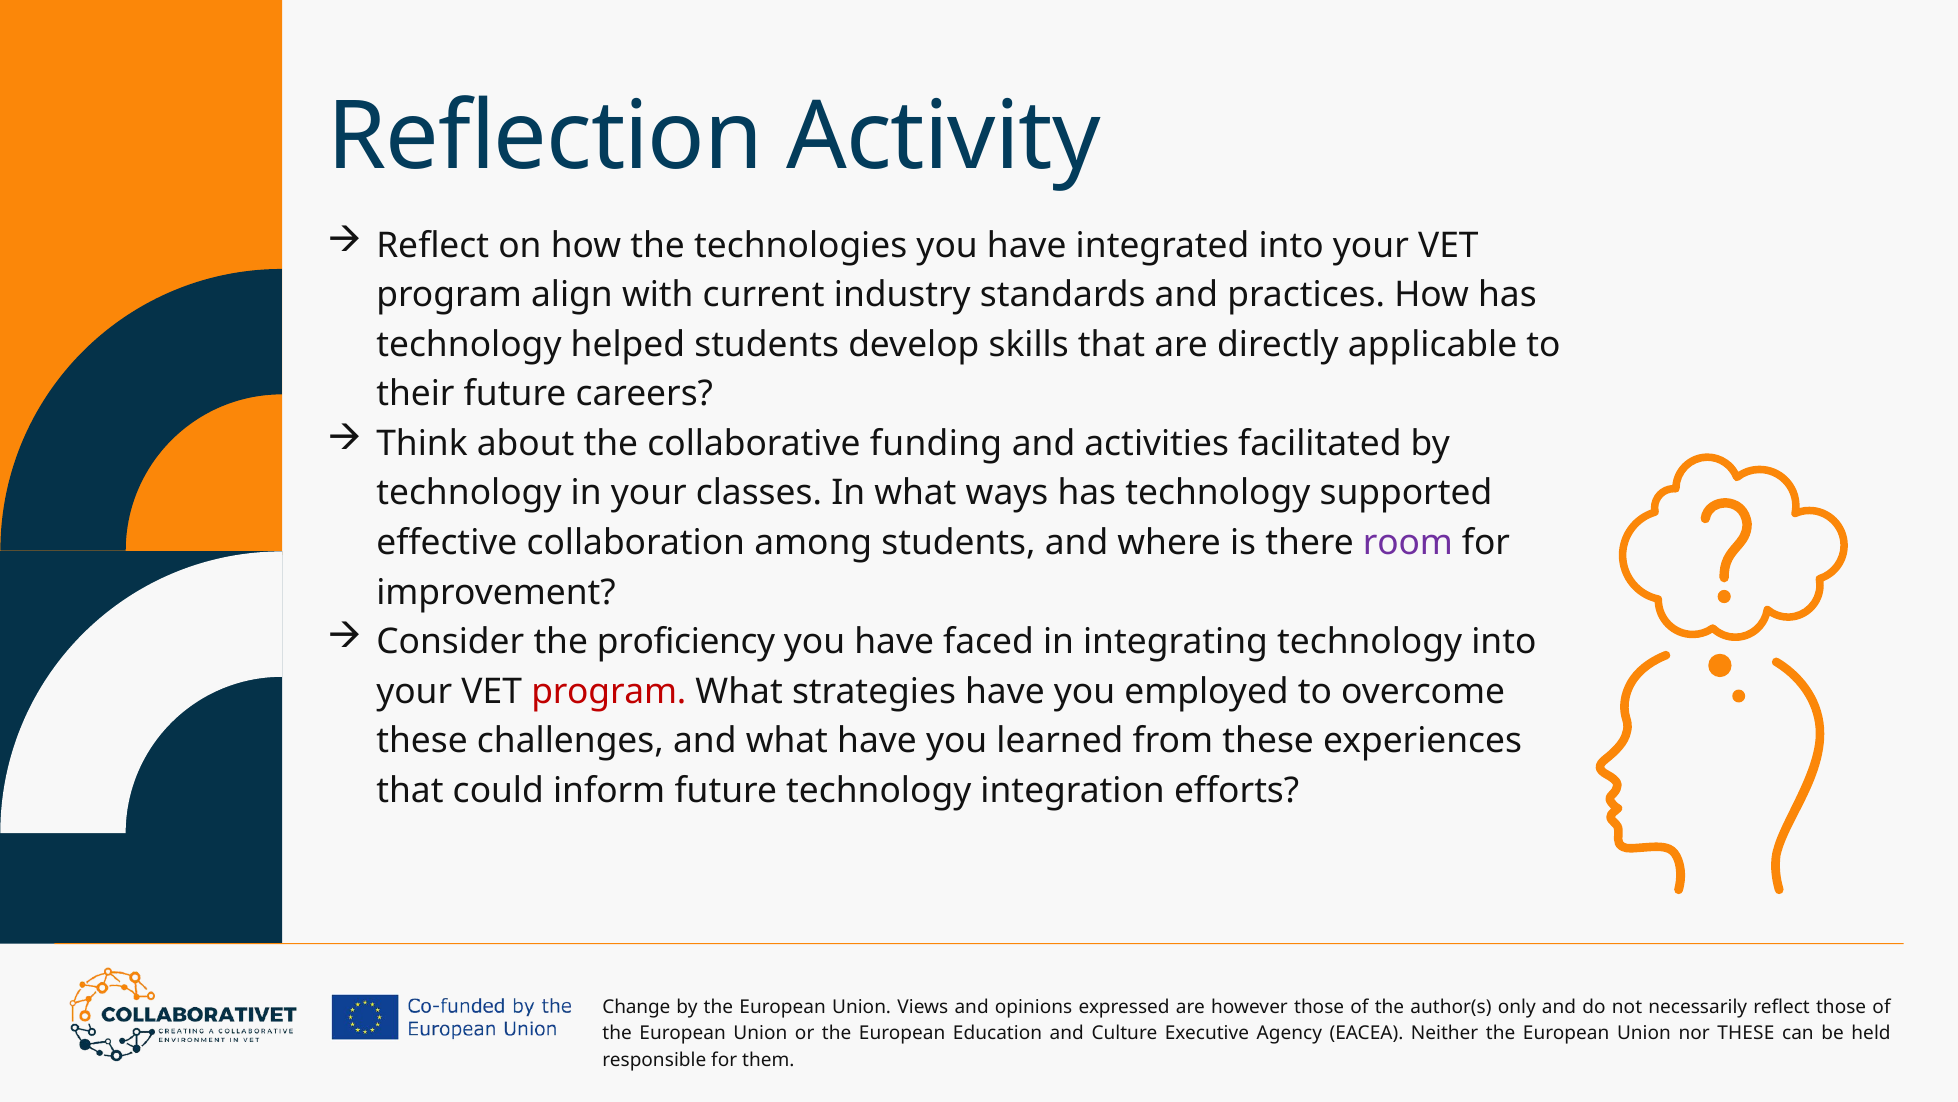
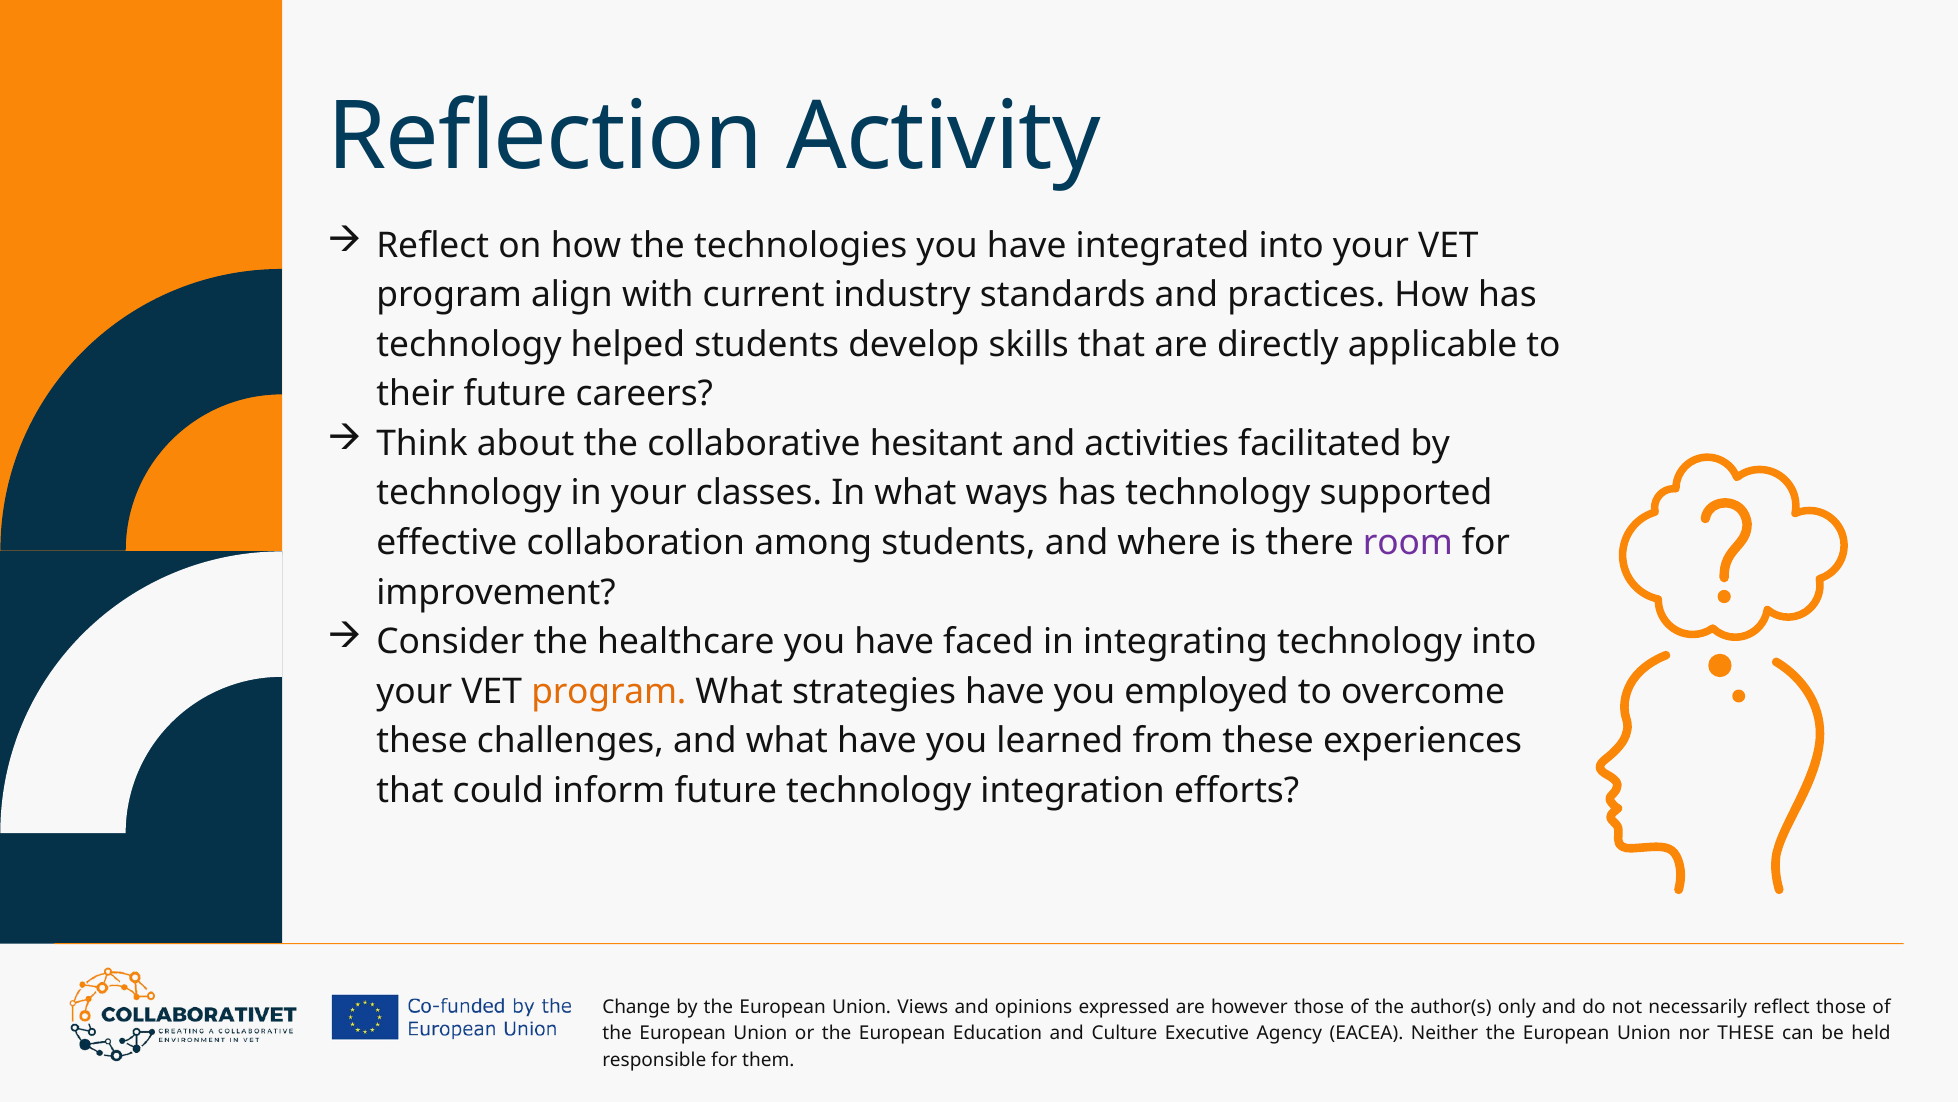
funding: funding -> hesitant
proficiency: proficiency -> healthcare
program at (609, 691) colour: red -> orange
